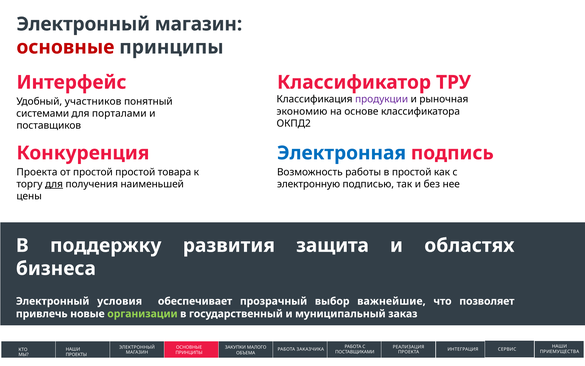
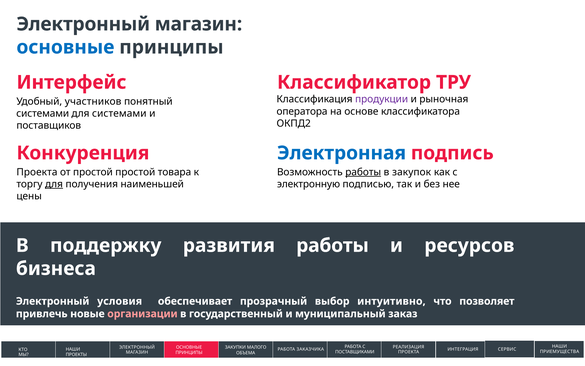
основные at (65, 47) colour: red -> blue
экономию: экономию -> оператора
для порталами: порталами -> системами
работы at (363, 172) underline: none -> present
в простой: простой -> закупок
развития защита: защита -> работы
областях: областях -> ресурсов
важнейшие: важнейшие -> интуитивно
организации colour: light green -> pink
